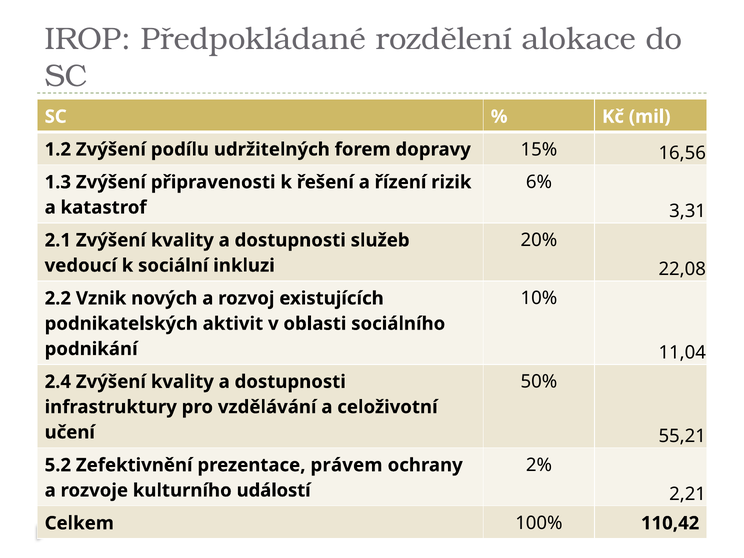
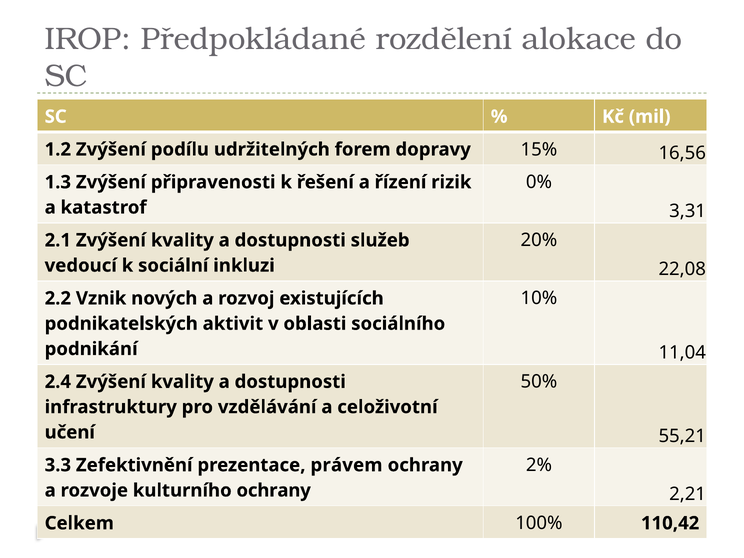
6%: 6% -> 0%
5.2: 5.2 -> 3.3
kulturního událostí: událostí -> ochrany
